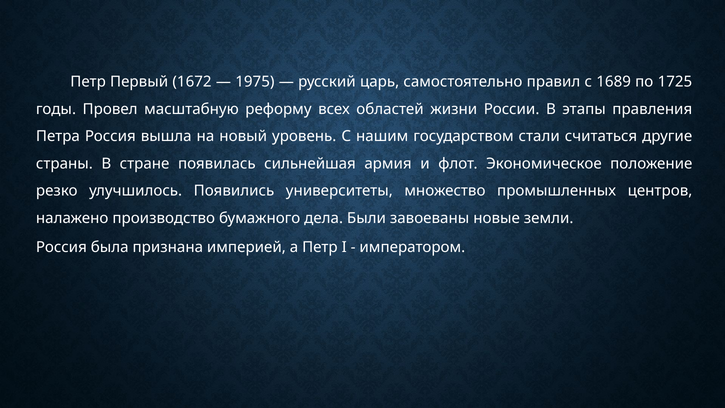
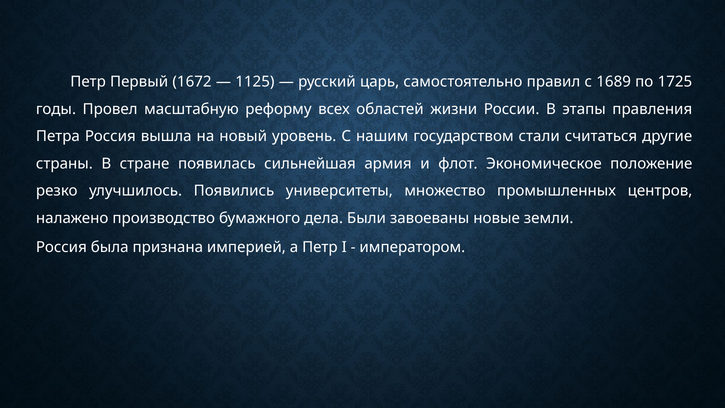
1975: 1975 -> 1125
